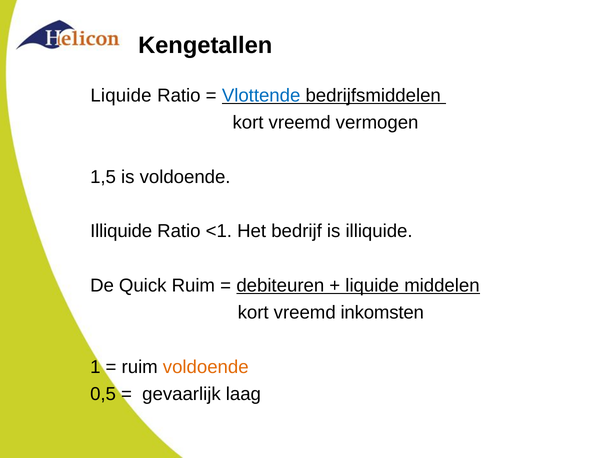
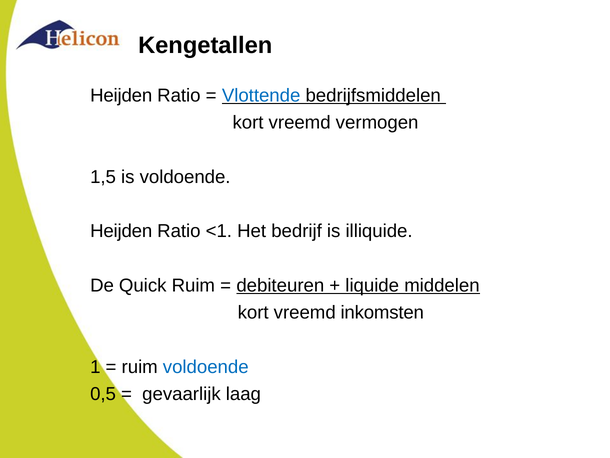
Liquide at (121, 95): Liquide -> Heijden
Illiquide at (121, 231): Illiquide -> Heijden
voldoende at (206, 367) colour: orange -> blue
